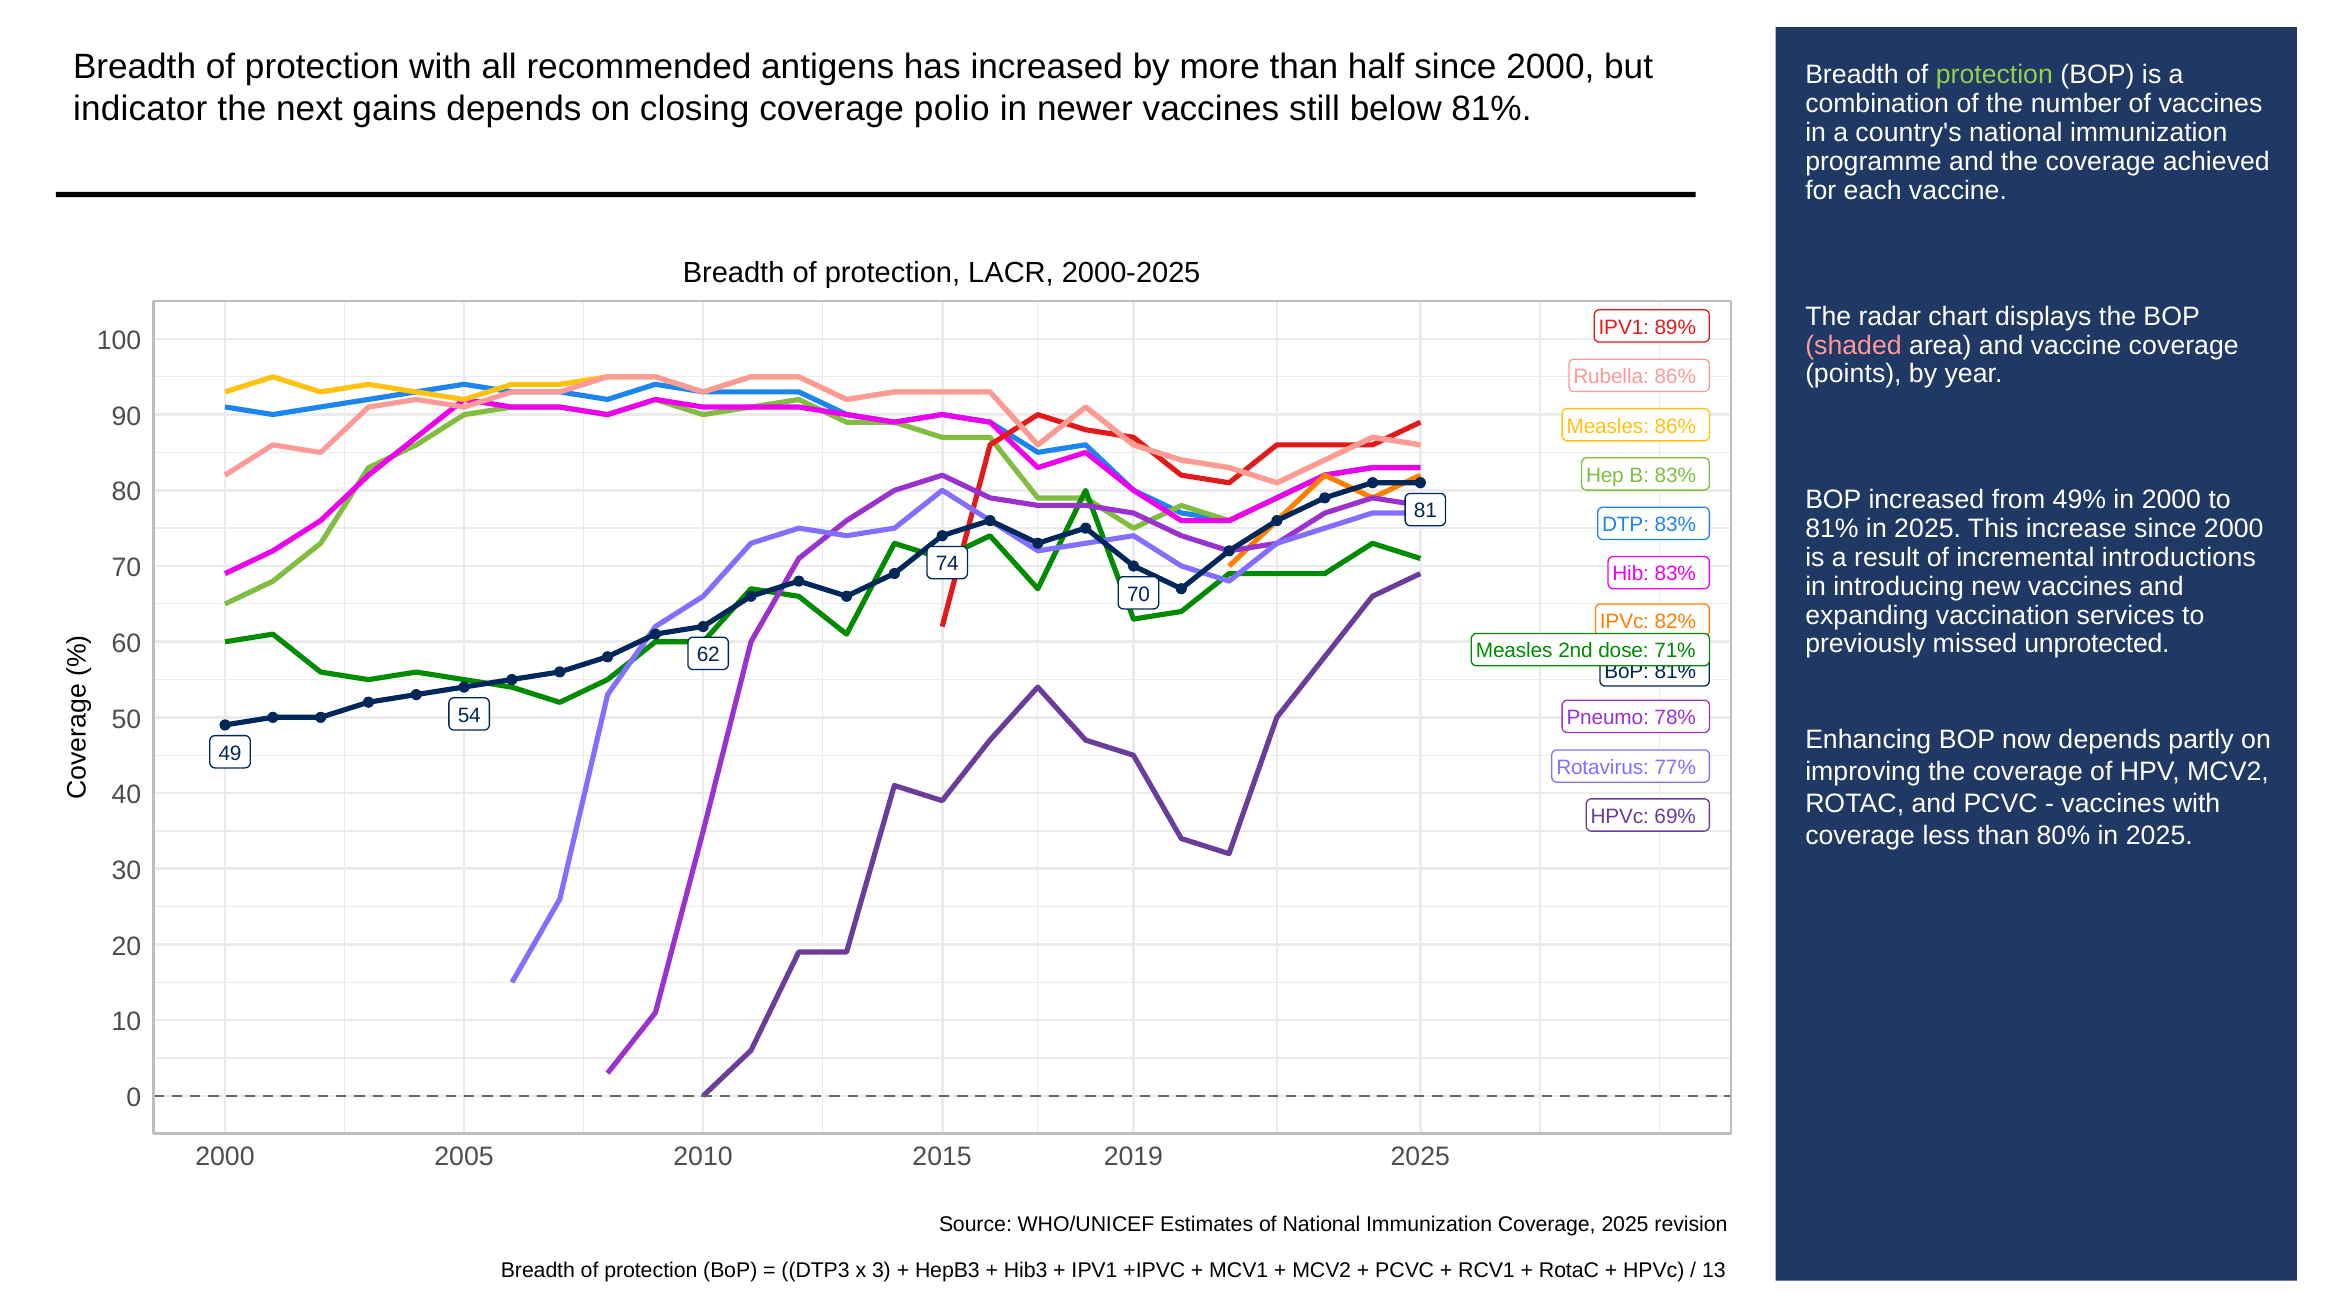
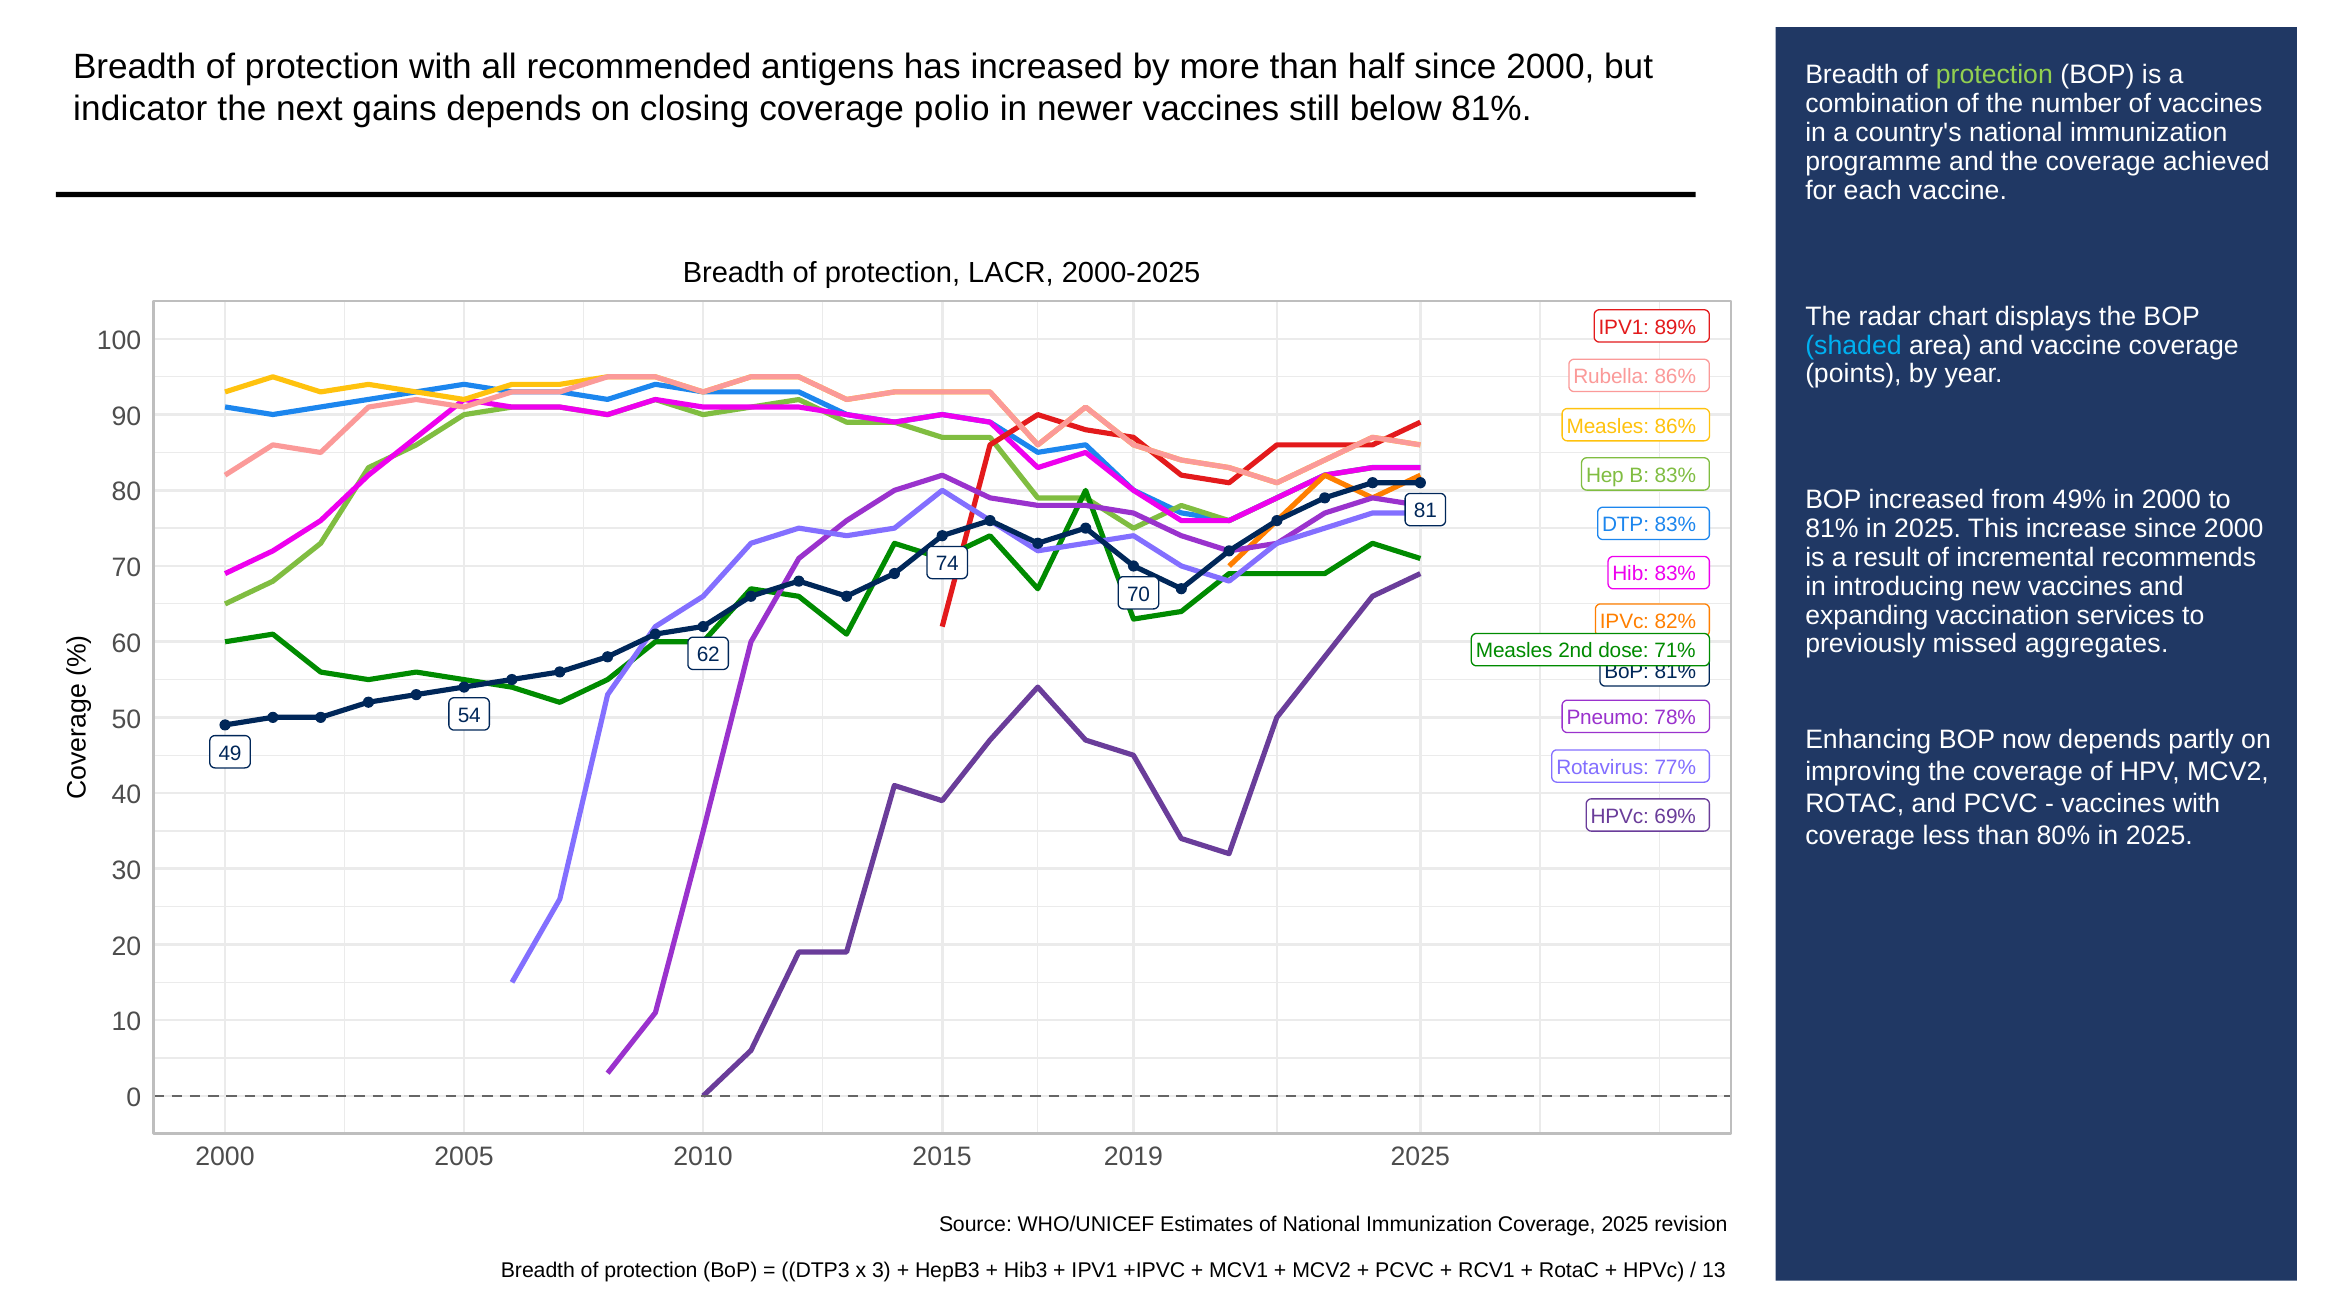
shaded colour: pink -> light blue
introductions: introductions -> recommends
unprotected: unprotected -> aggregates
